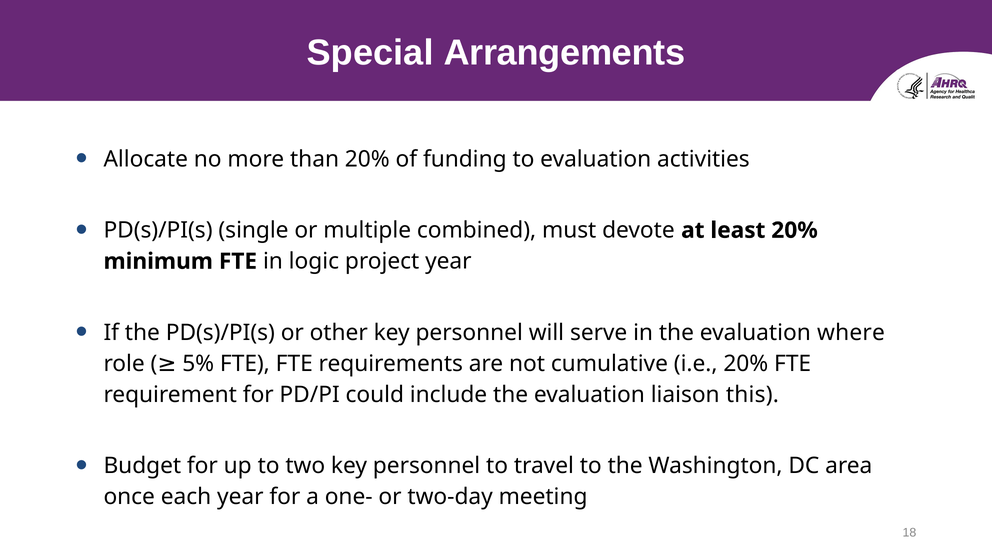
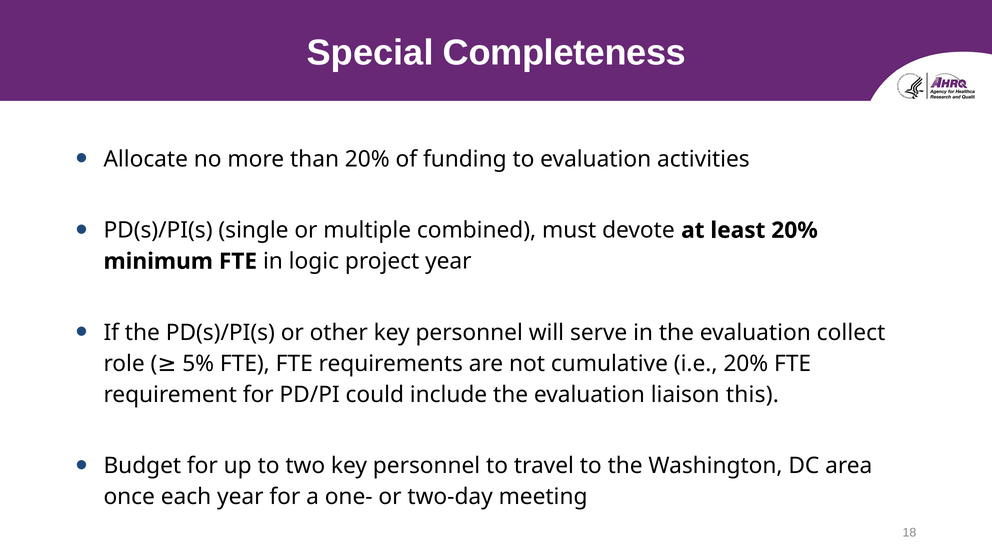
Arrangements: Arrangements -> Completeness
where: where -> collect
